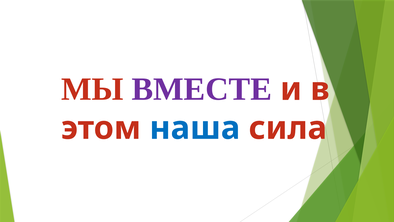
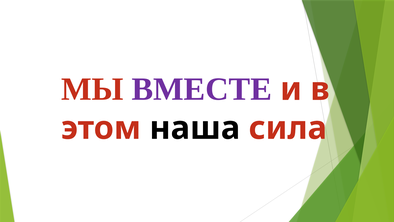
наша colour: blue -> black
